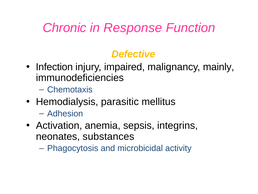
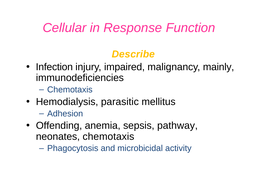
Chronic: Chronic -> Cellular
Defective: Defective -> Describe
Activation: Activation -> Offending
integrins: integrins -> pathway
neonates substances: substances -> chemotaxis
